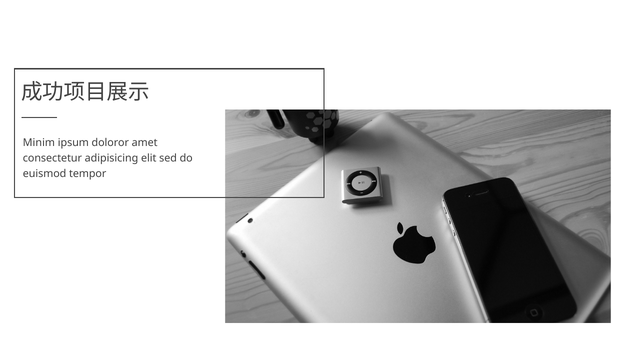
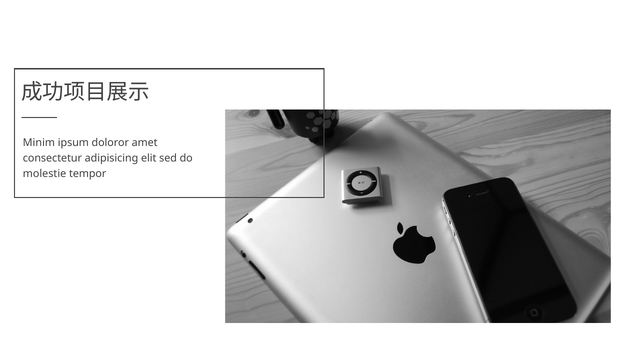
euismod: euismod -> molestie
